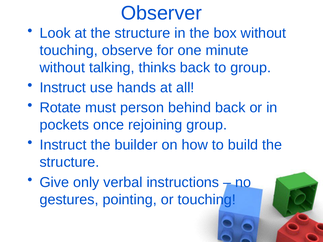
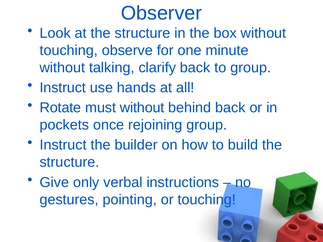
thinks: thinks -> clarify
must person: person -> without
